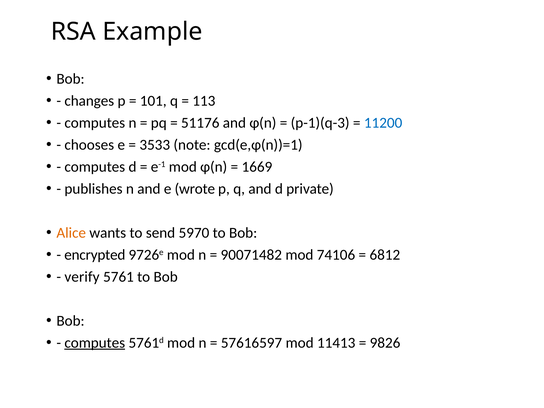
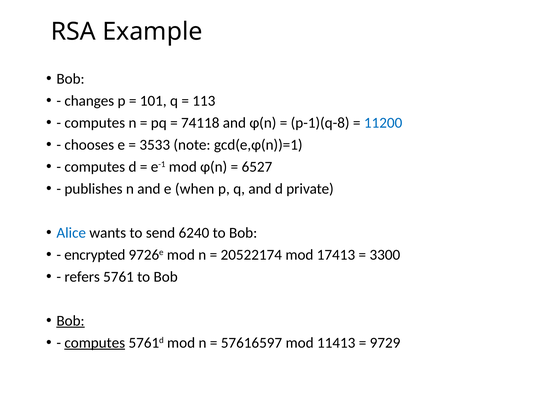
51176: 51176 -> 74118
p-1)(q-3: p-1)(q-3 -> p-1)(q-8
1669: 1669 -> 6527
wrote: wrote -> when
Alice colour: orange -> blue
5970: 5970 -> 6240
90071482: 90071482 -> 20522174
74106: 74106 -> 17413
6812: 6812 -> 3300
verify: verify -> refers
Bob at (71, 321) underline: none -> present
9826: 9826 -> 9729
